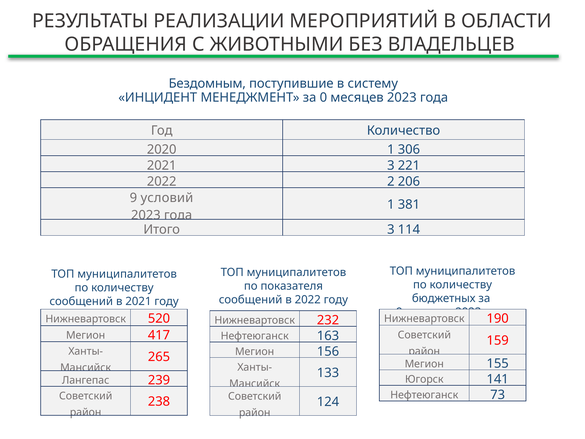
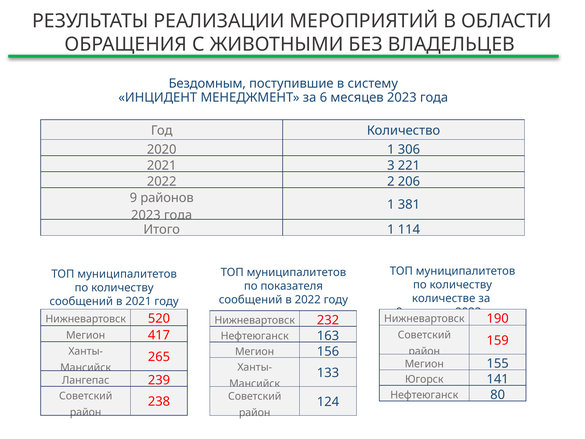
0: 0 -> 6
условий: условий -> районов
Итого 3: 3 -> 1
бюджетных: бюджетных -> количестве
73: 73 -> 80
